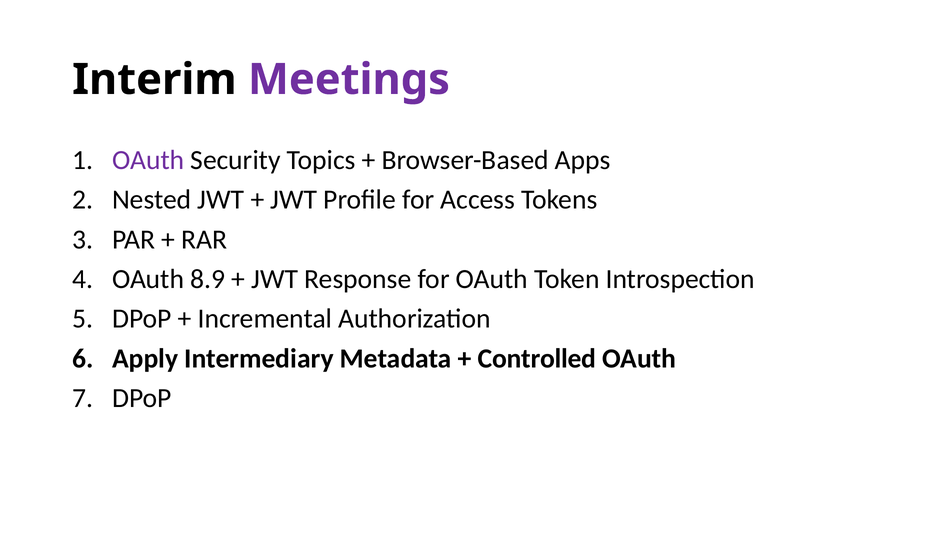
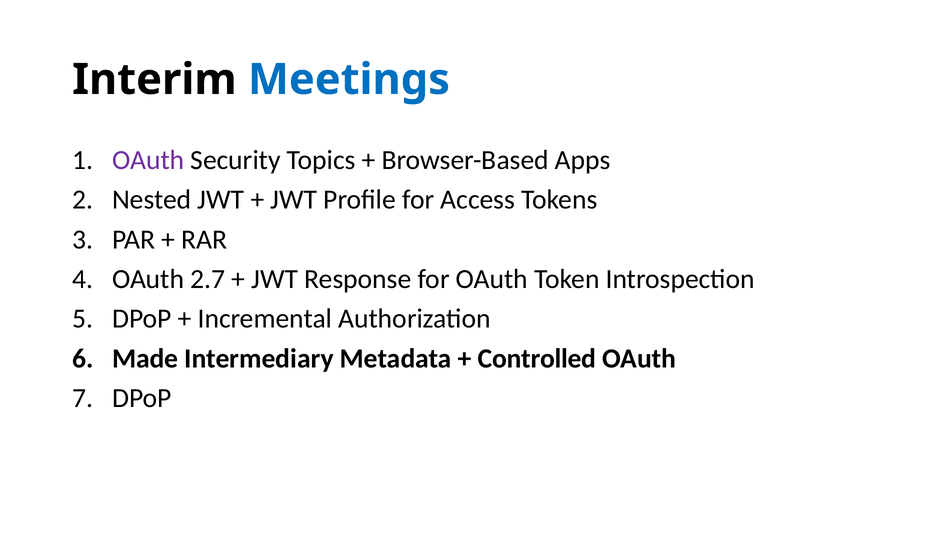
Meetings colour: purple -> blue
8.9: 8.9 -> 2.7
Apply: Apply -> Made
